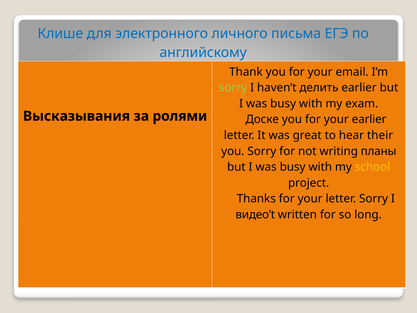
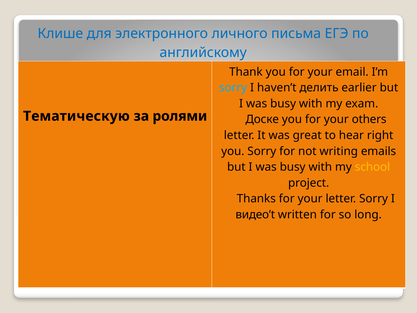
sorry at (233, 88) colour: light green -> light blue
Высказывания: Высказывания -> Тематическую
your earlier: earlier -> others
their: their -> right
планы: планы -> emails
